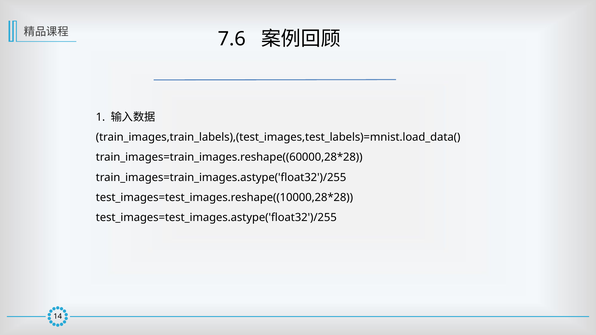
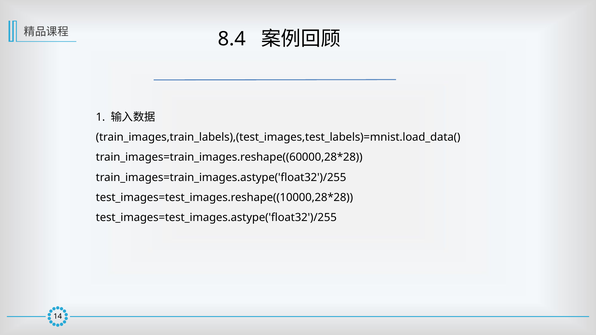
7.6: 7.6 -> 8.4
